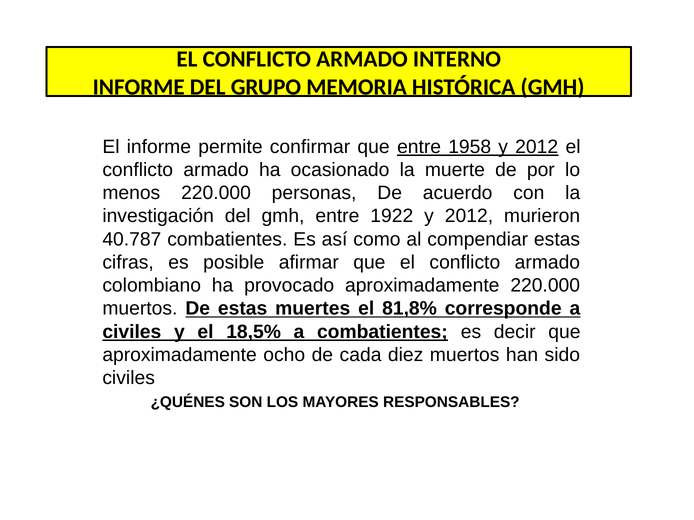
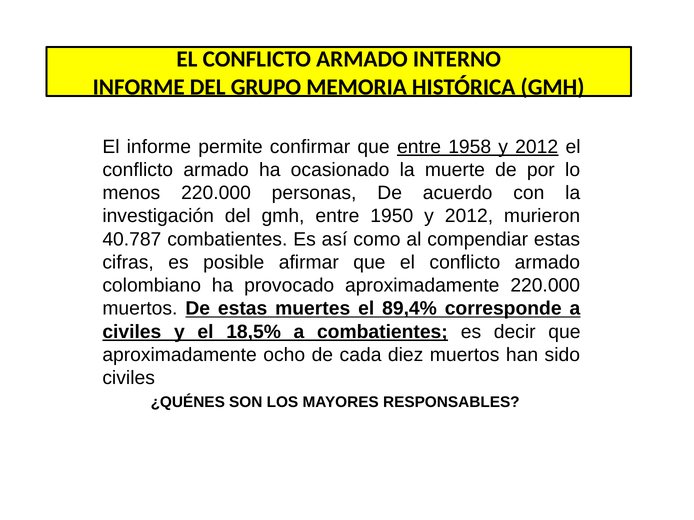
1922: 1922 -> 1950
81,8%: 81,8% -> 89,4%
